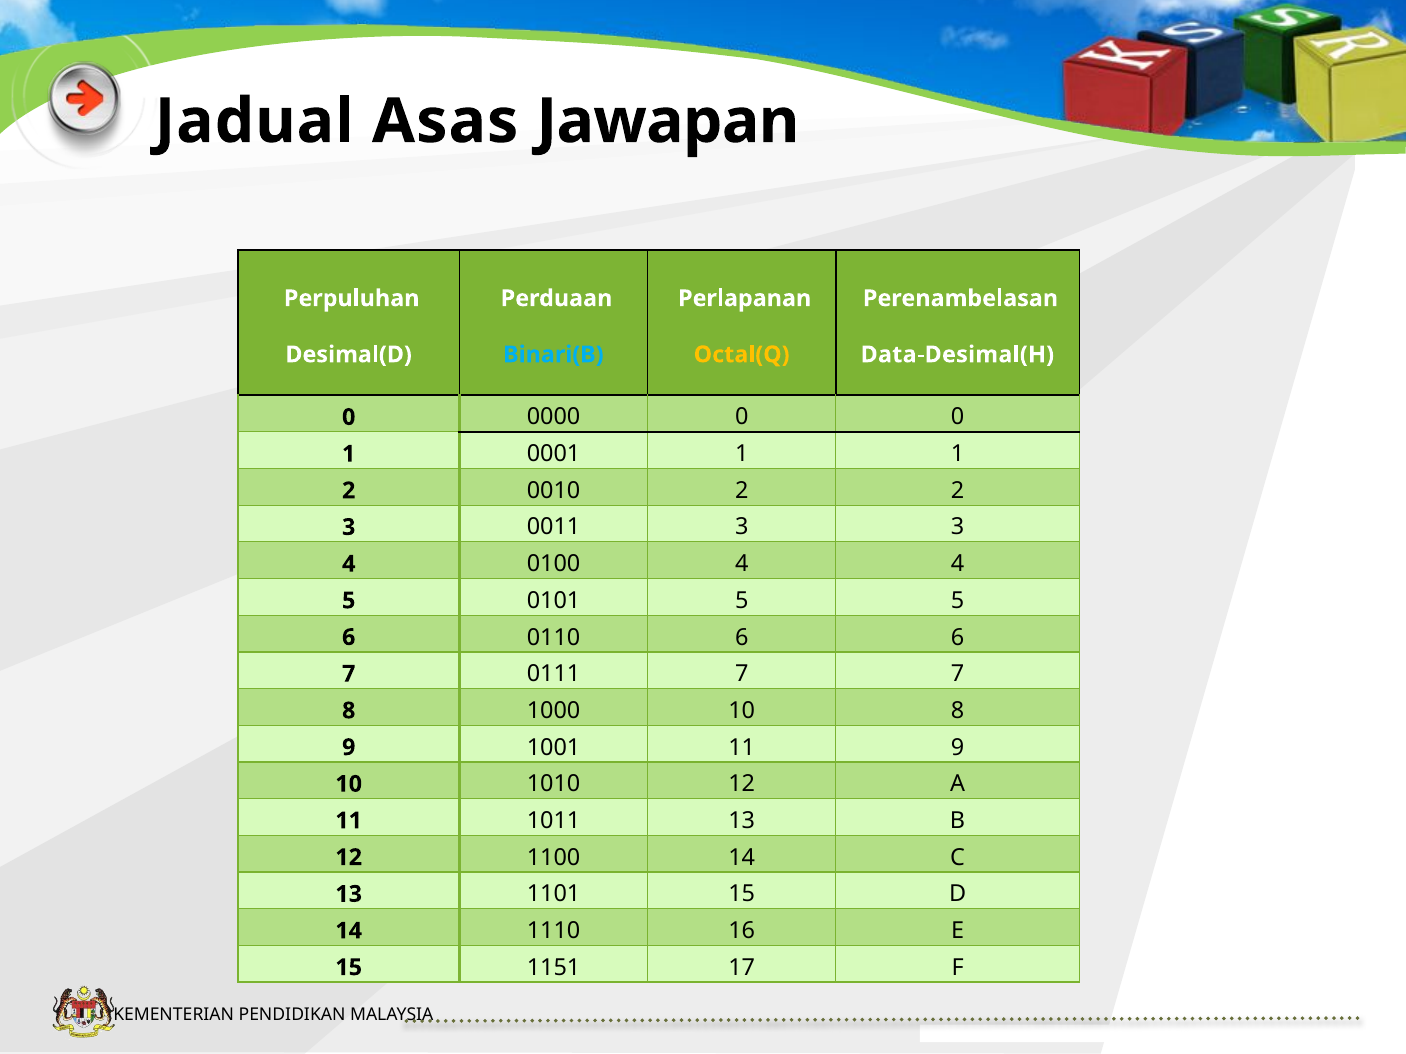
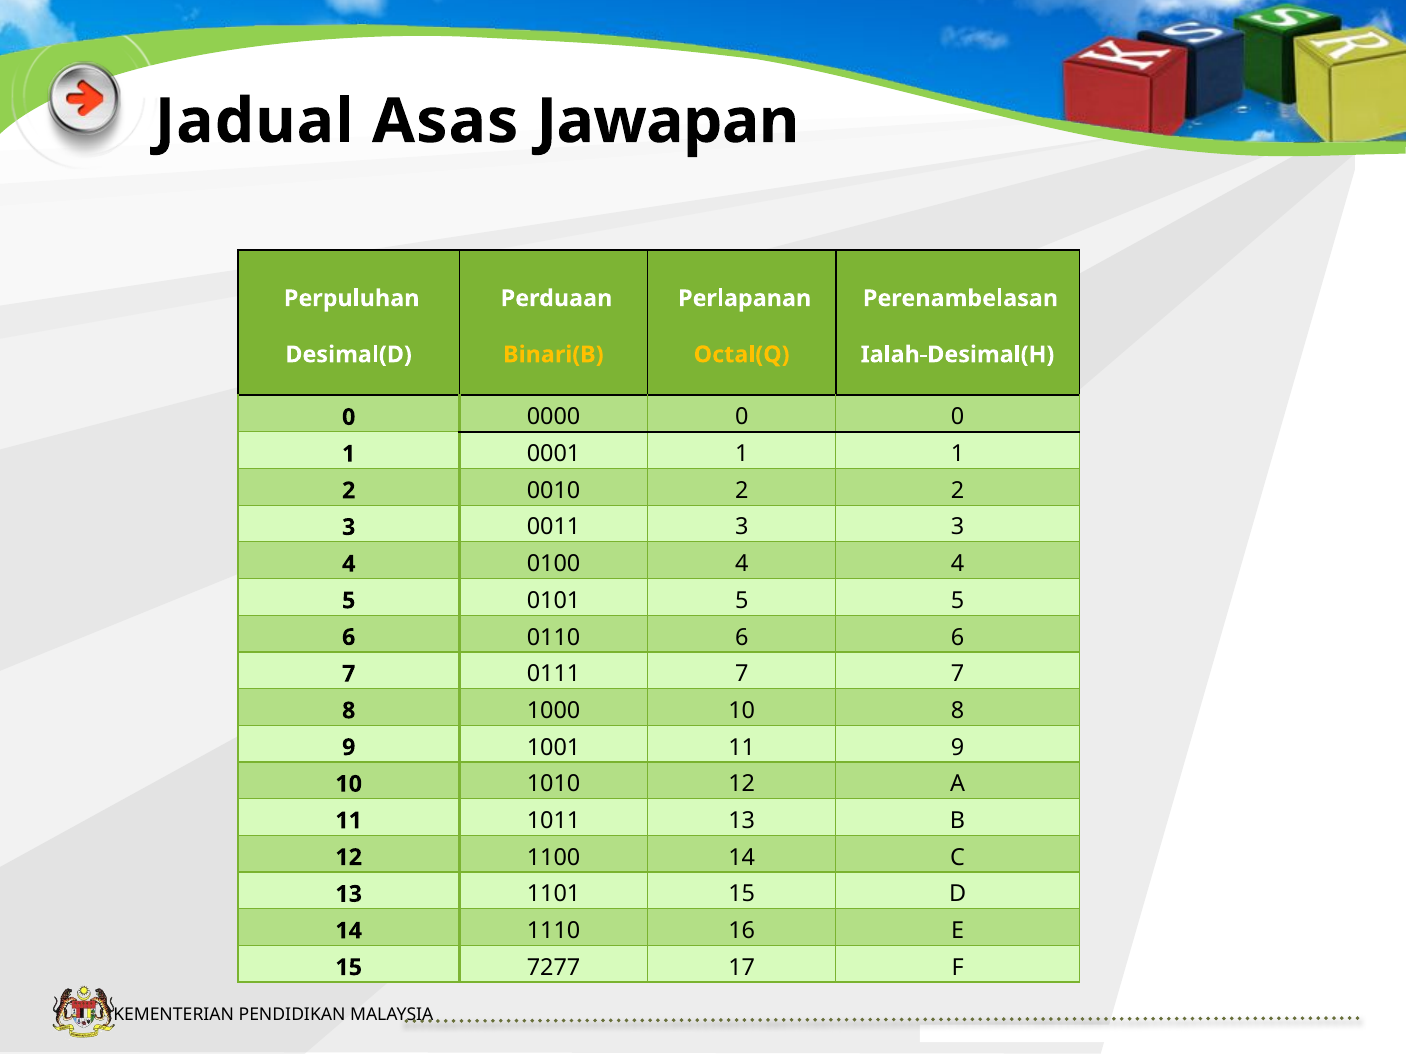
Binari(B colour: light blue -> yellow
Data-Desimal(H: Data-Desimal(H -> Ialah-Desimal(H
1151: 1151 -> 7277
